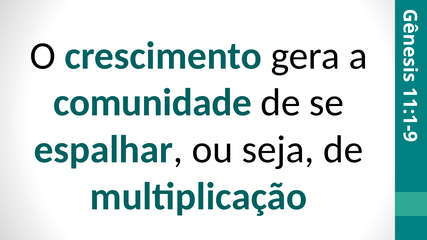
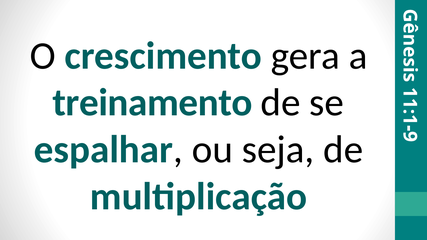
comunidade: comunidade -> treinamento
